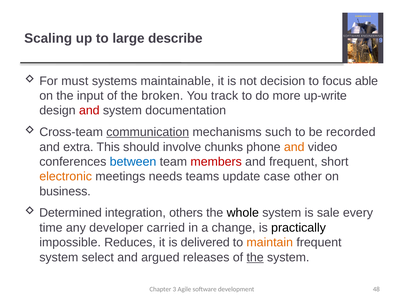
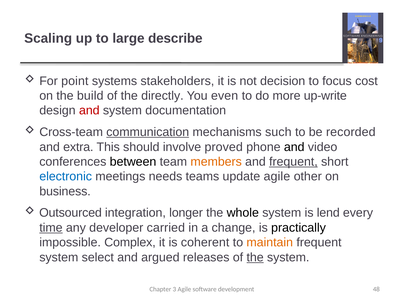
must: must -> point
maintainable: maintainable -> stakeholders
able: able -> cost
input: input -> build
broken: broken -> directly
track: track -> even
chunks: chunks -> proved
and at (294, 147) colour: orange -> black
between colour: blue -> black
members colour: red -> orange
frequent at (293, 162) underline: none -> present
electronic colour: orange -> blue
update case: case -> agile
Determined: Determined -> Outsourced
others: others -> longer
sale: sale -> lend
time underline: none -> present
Reduces: Reduces -> Complex
delivered: delivered -> coherent
